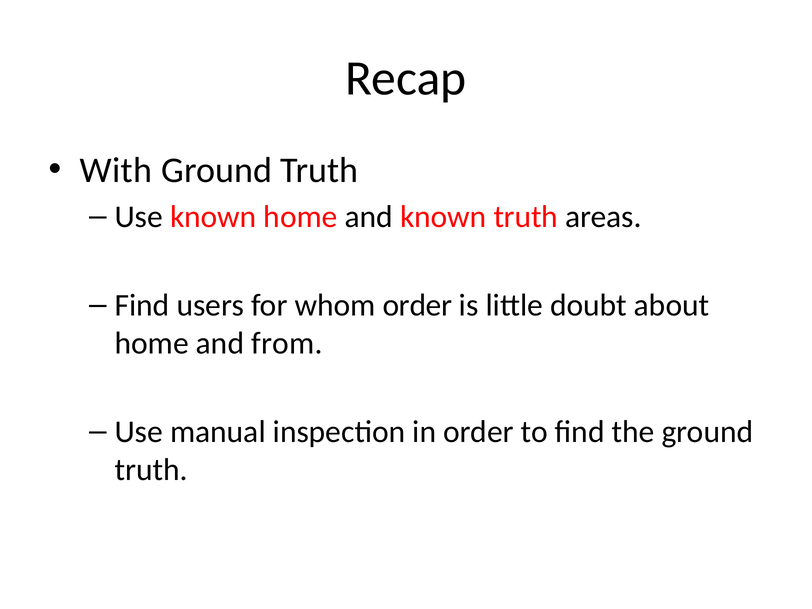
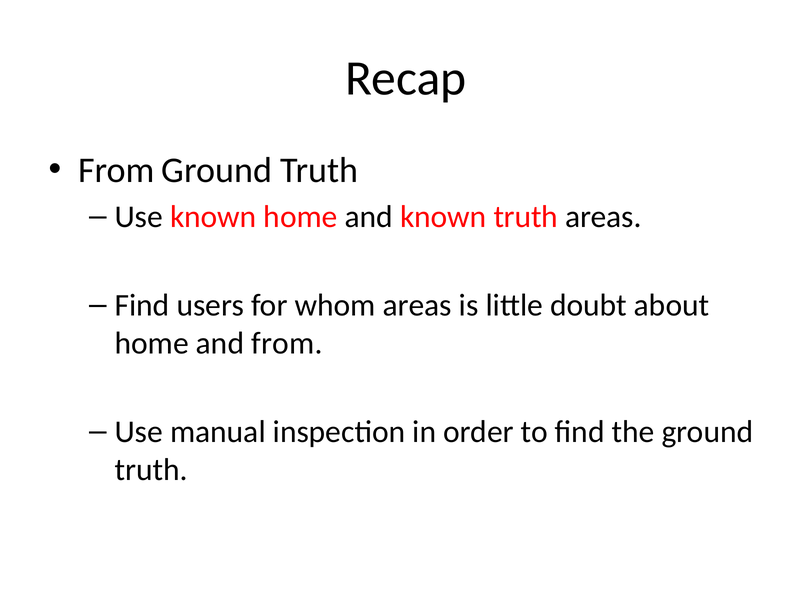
With at (116, 170): With -> From
whom order: order -> areas
